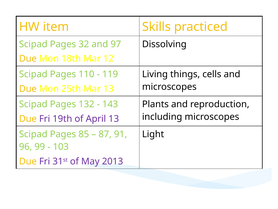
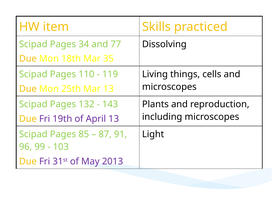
32: 32 -> 34
97: 97 -> 77
12: 12 -> 35
